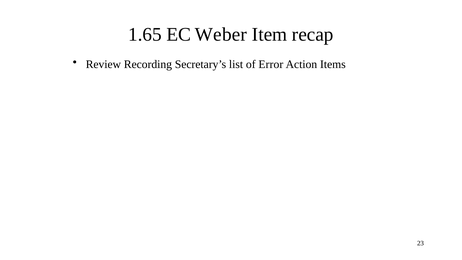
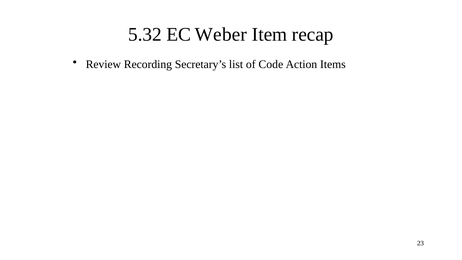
1.65: 1.65 -> 5.32
Error: Error -> Code
